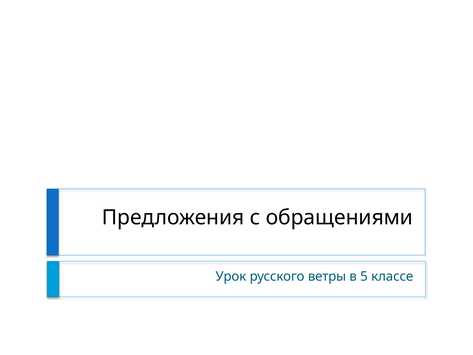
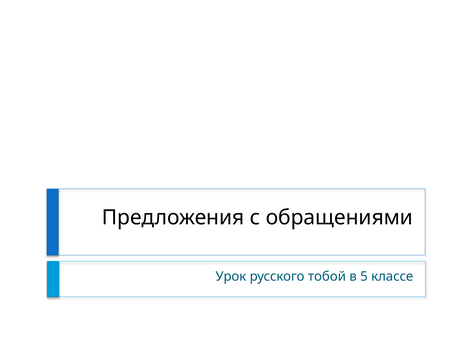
ветры: ветры -> тобой
